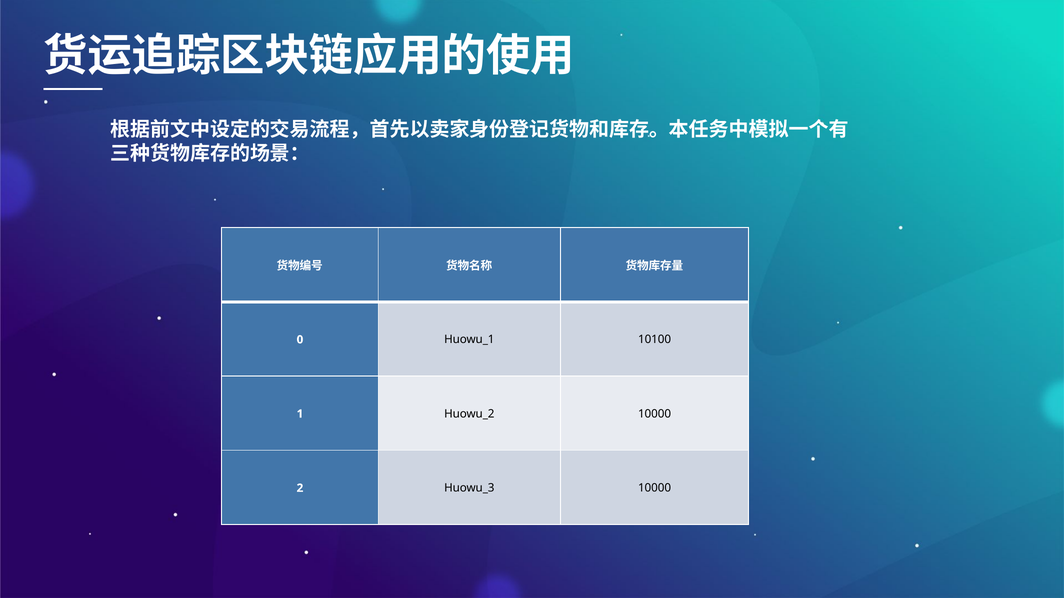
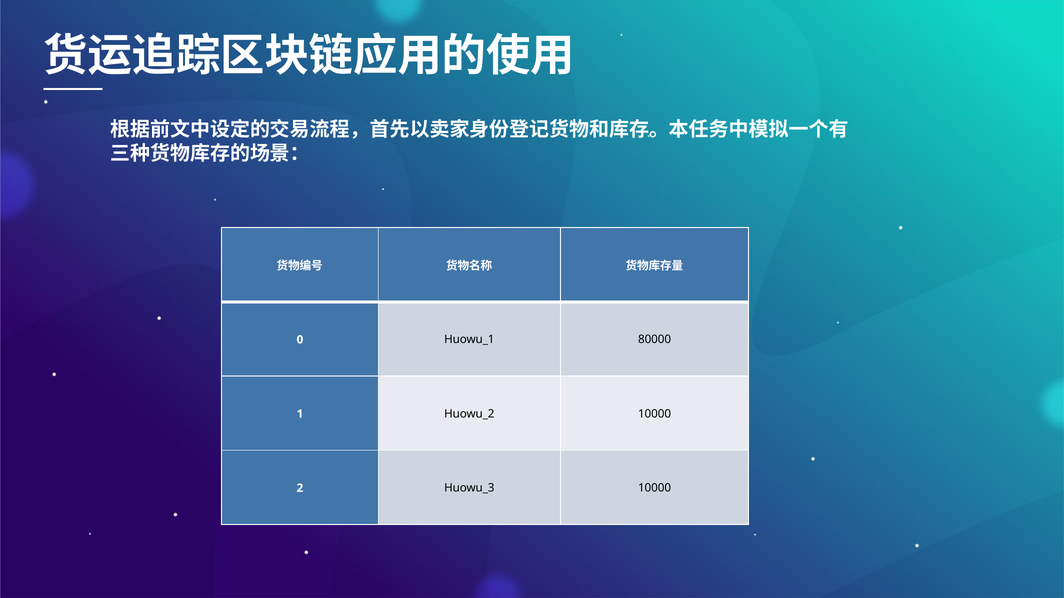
10100: 10100 -> 80000
